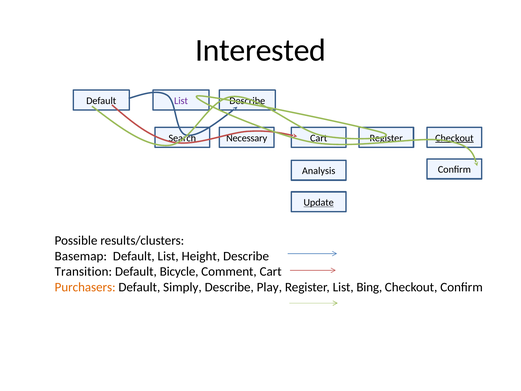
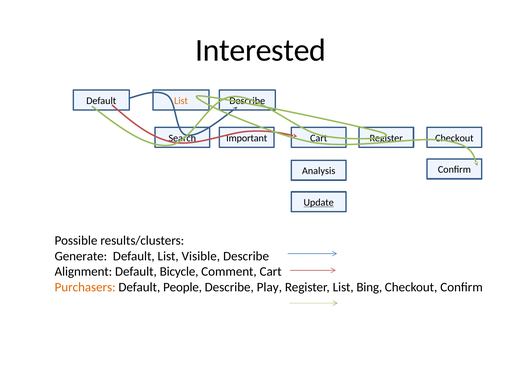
List at (181, 101) colour: purple -> orange
Necessary: Necessary -> Important
Checkout at (454, 138) underline: present -> none
Basemap: Basemap -> Generate
Height: Height -> Visible
Transition: Transition -> Alignment
Simply: Simply -> People
